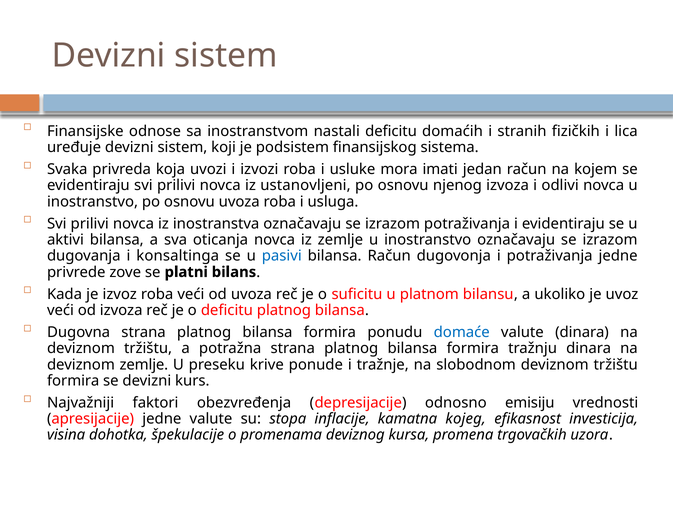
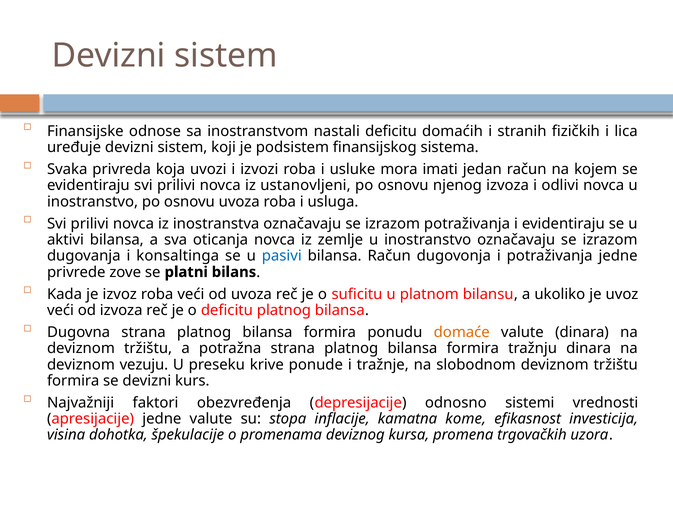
domaće colour: blue -> orange
deviznom zemlje: zemlje -> vezuju
emisiju: emisiju -> sistemi
kojeg: kojeg -> kome
